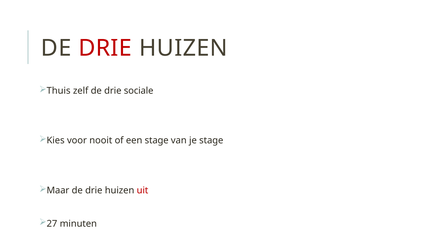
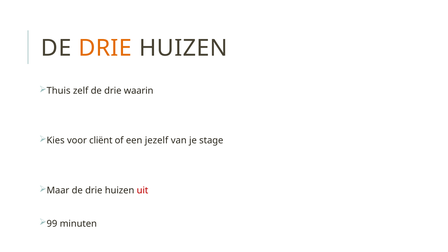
DRIE at (105, 48) colour: red -> orange
sociale: sociale -> waarin
nooit: nooit -> cliënt
een stage: stage -> jezelf
27: 27 -> 99
